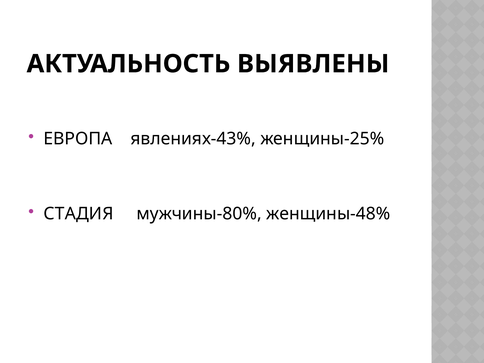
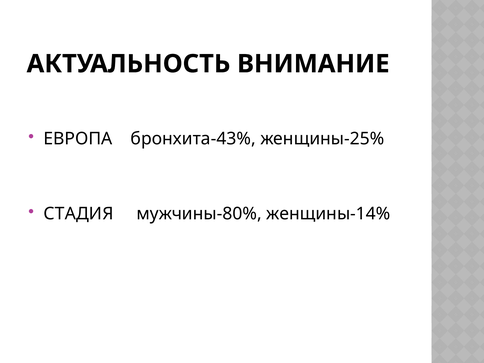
ВЫЯВЛЕНЫ: ВЫЯВЛЕНЫ -> ВНИМАНИЕ
явлениях-43%: явлениях-43% -> бронхита-43%
женщины-48%: женщины-48% -> женщины-14%
